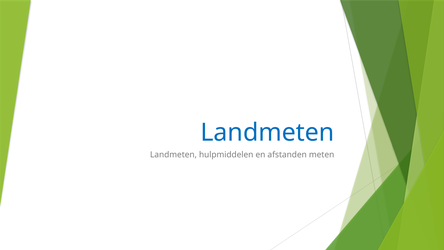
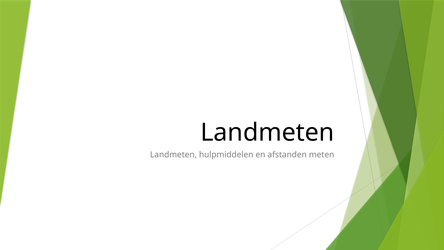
Landmeten at (267, 133) colour: blue -> black
